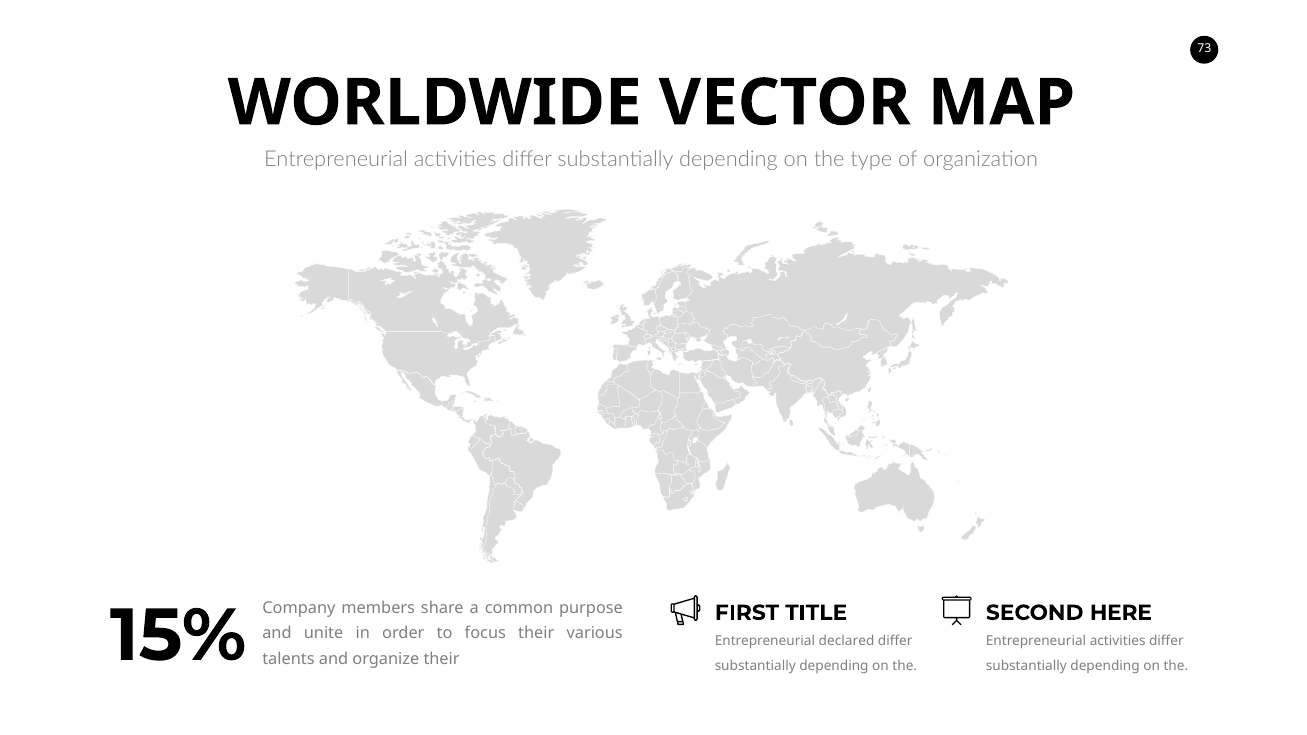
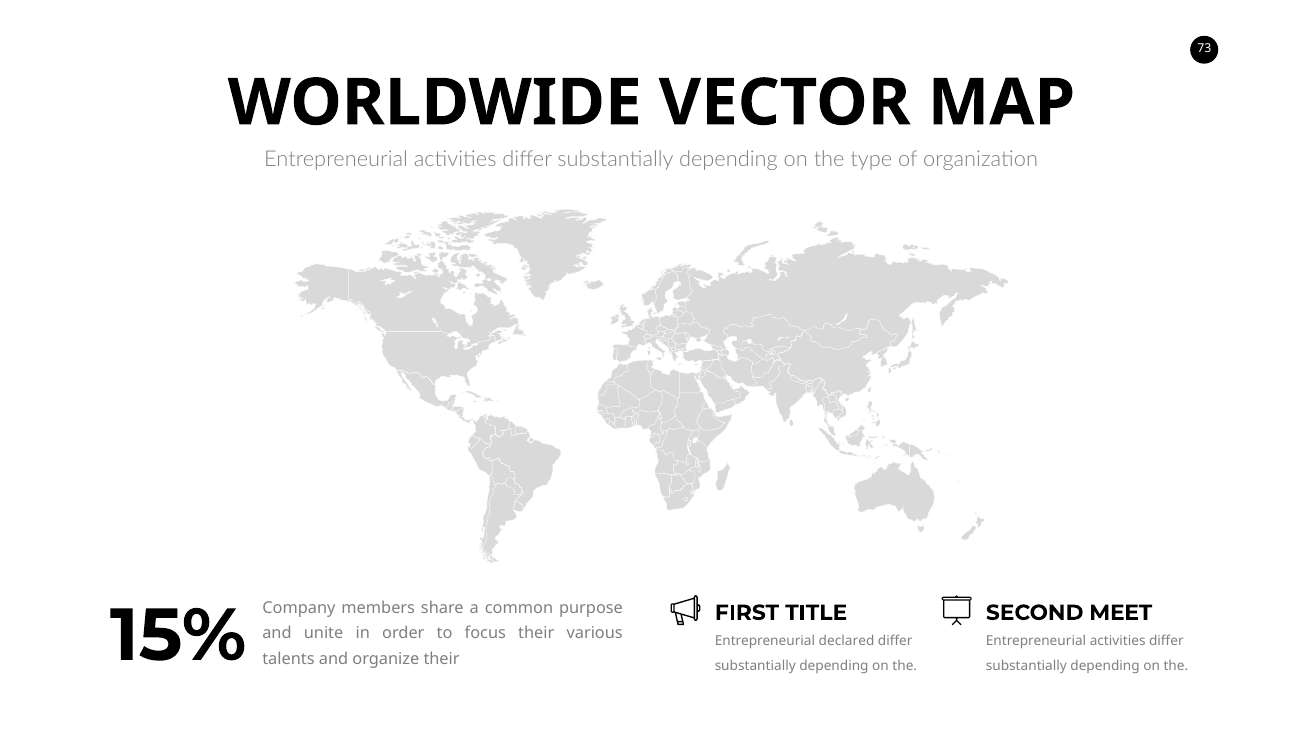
HERE: HERE -> MEET
